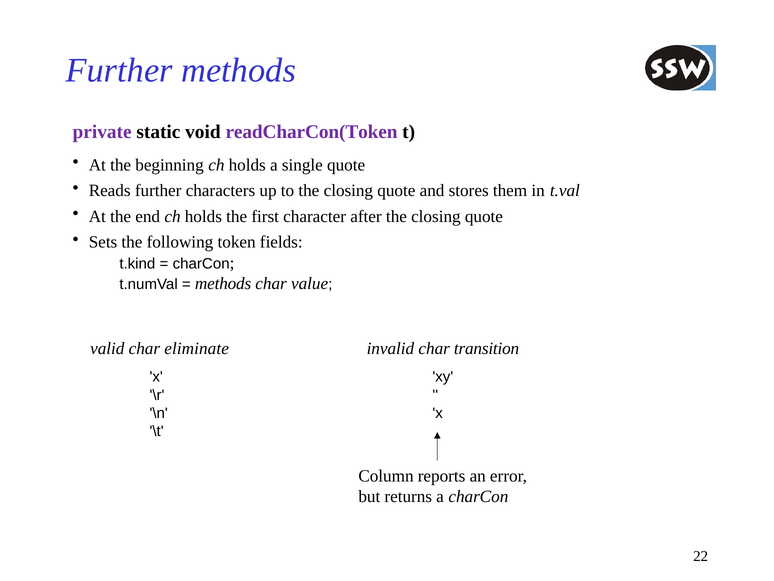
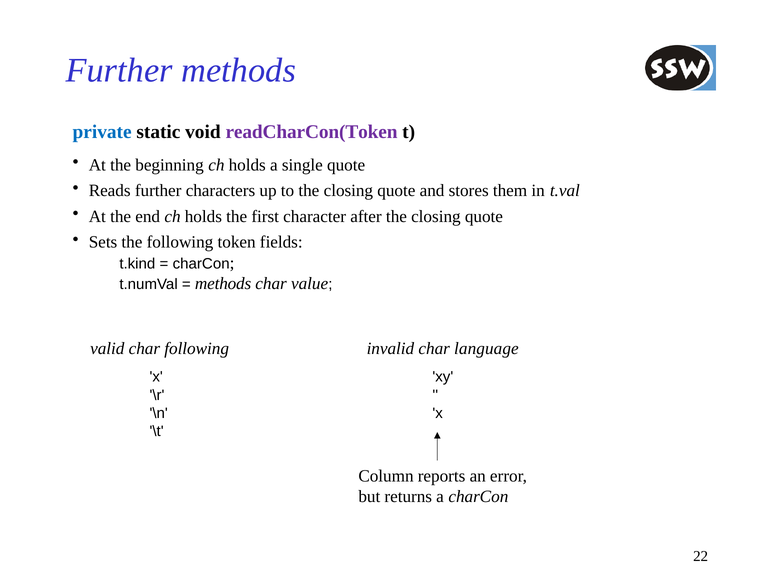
private colour: purple -> blue
char eliminate: eliminate -> following
transition: transition -> language
